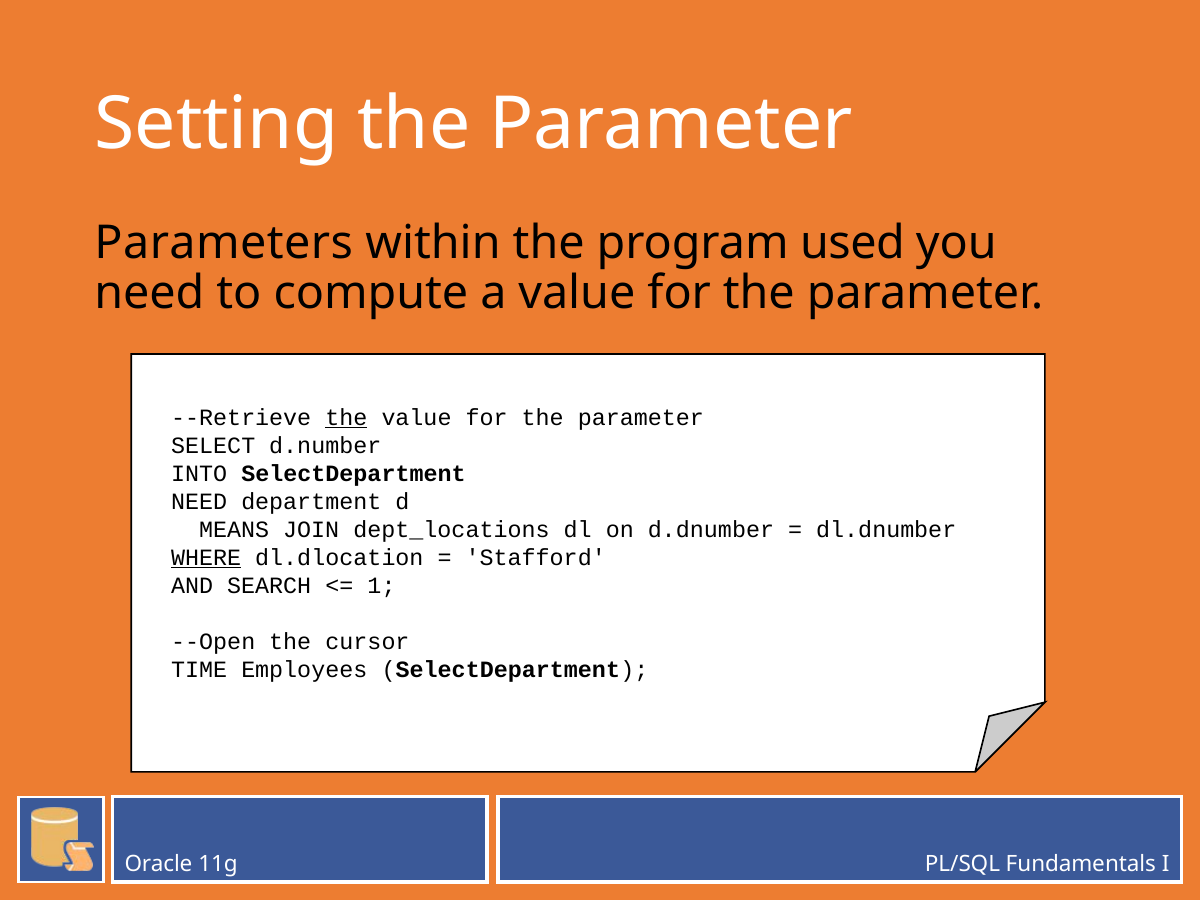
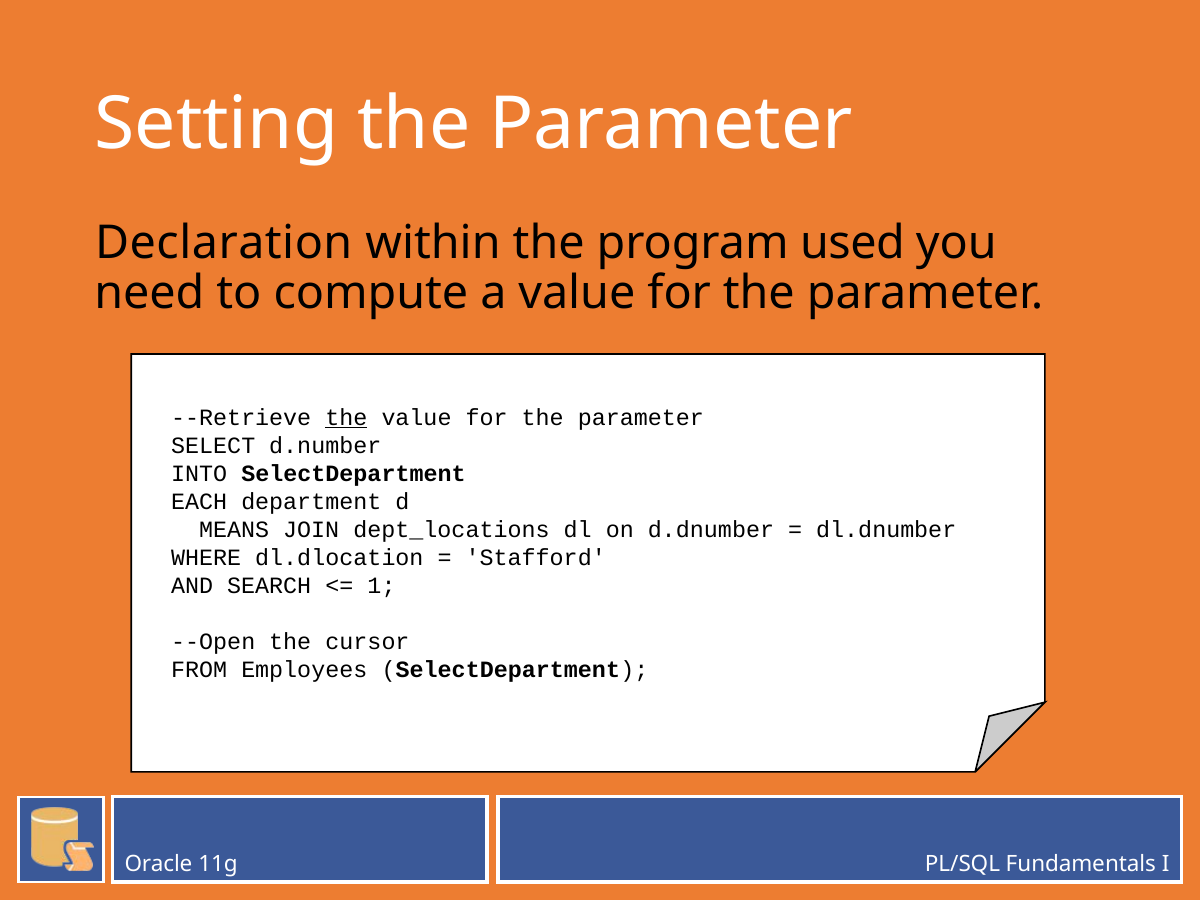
Parameters: Parameters -> Declaration
NEED at (199, 502): NEED -> EACH
WHERE underline: present -> none
TIME: TIME -> FROM
